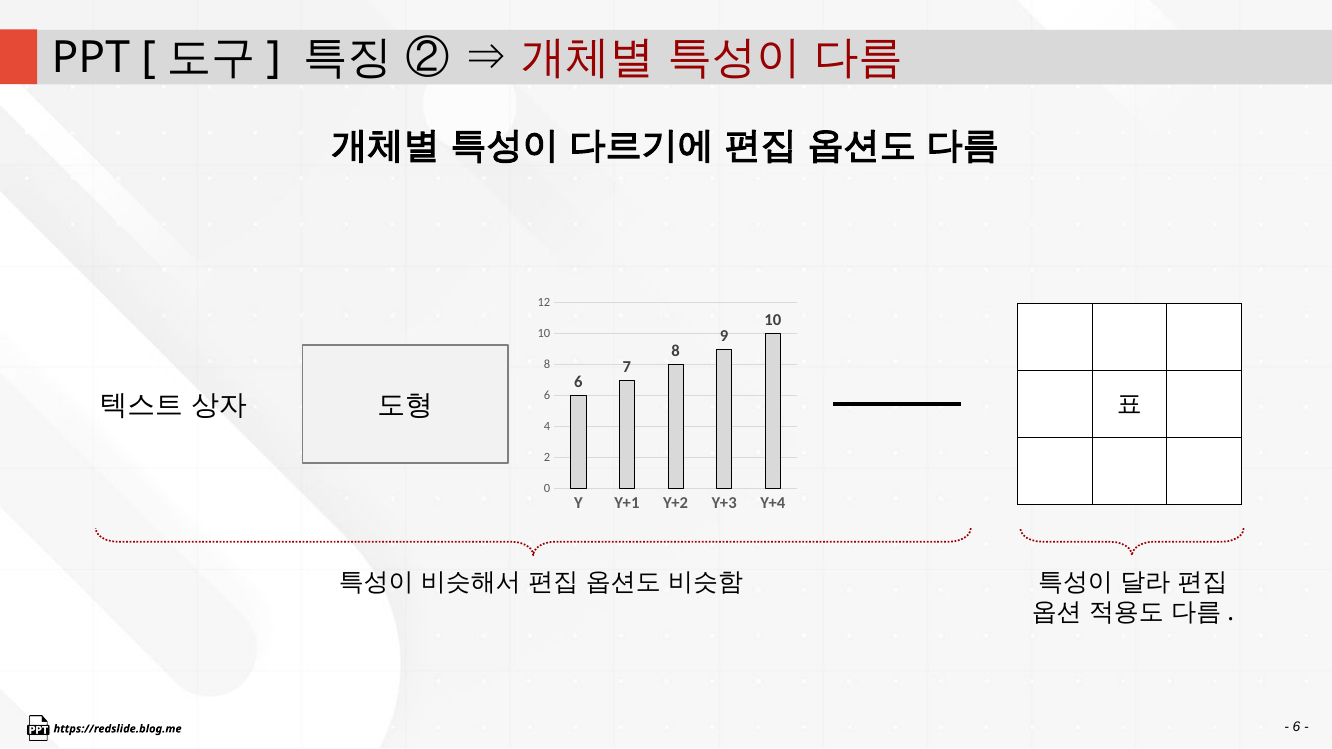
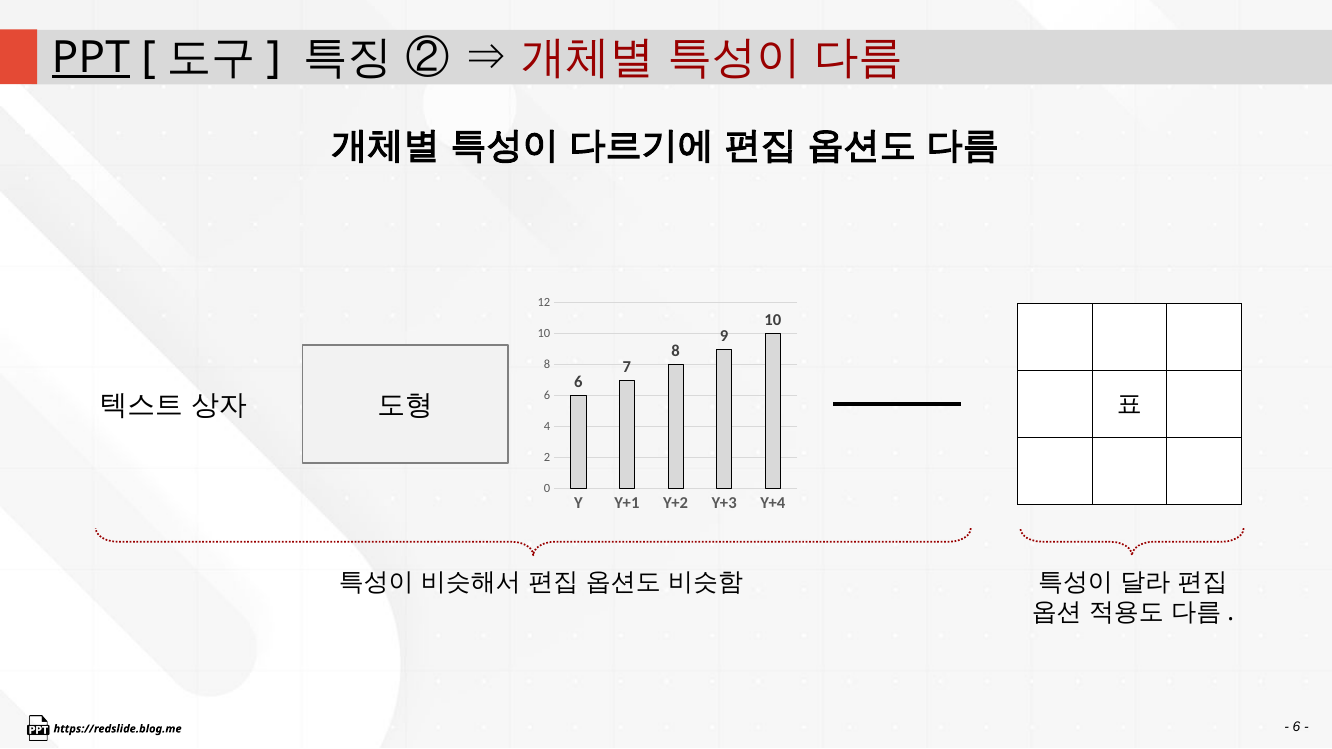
PPT underline: none -> present
